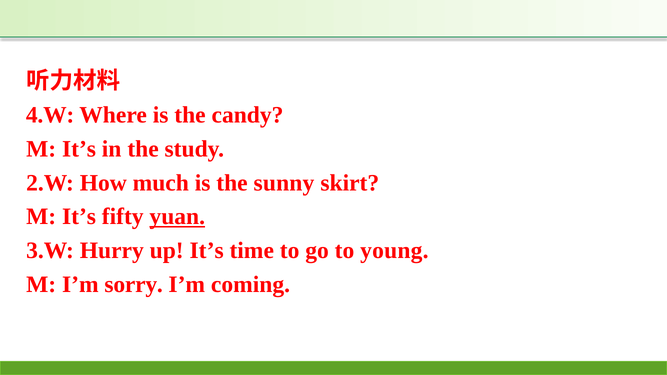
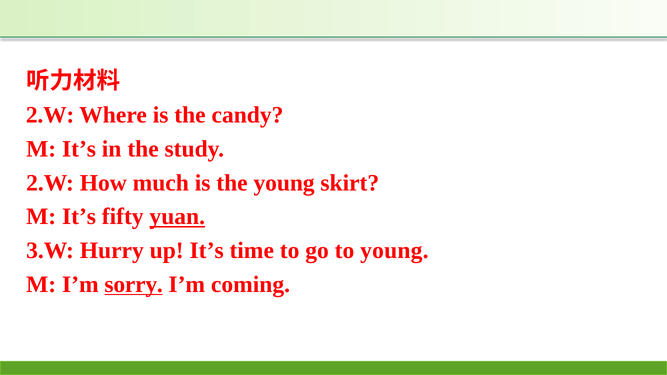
4.W at (50, 115): 4.W -> 2.W
the sunny: sunny -> young
sorry underline: none -> present
